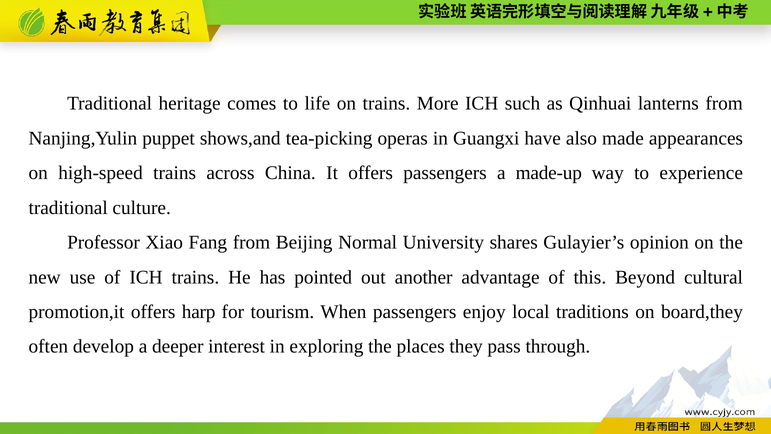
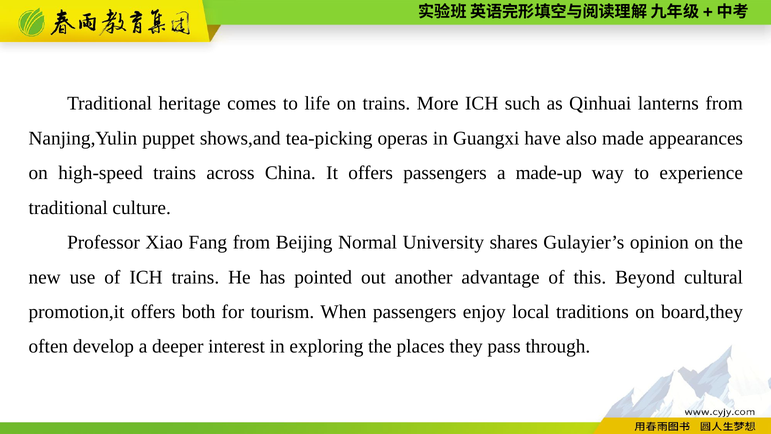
harp: harp -> both
